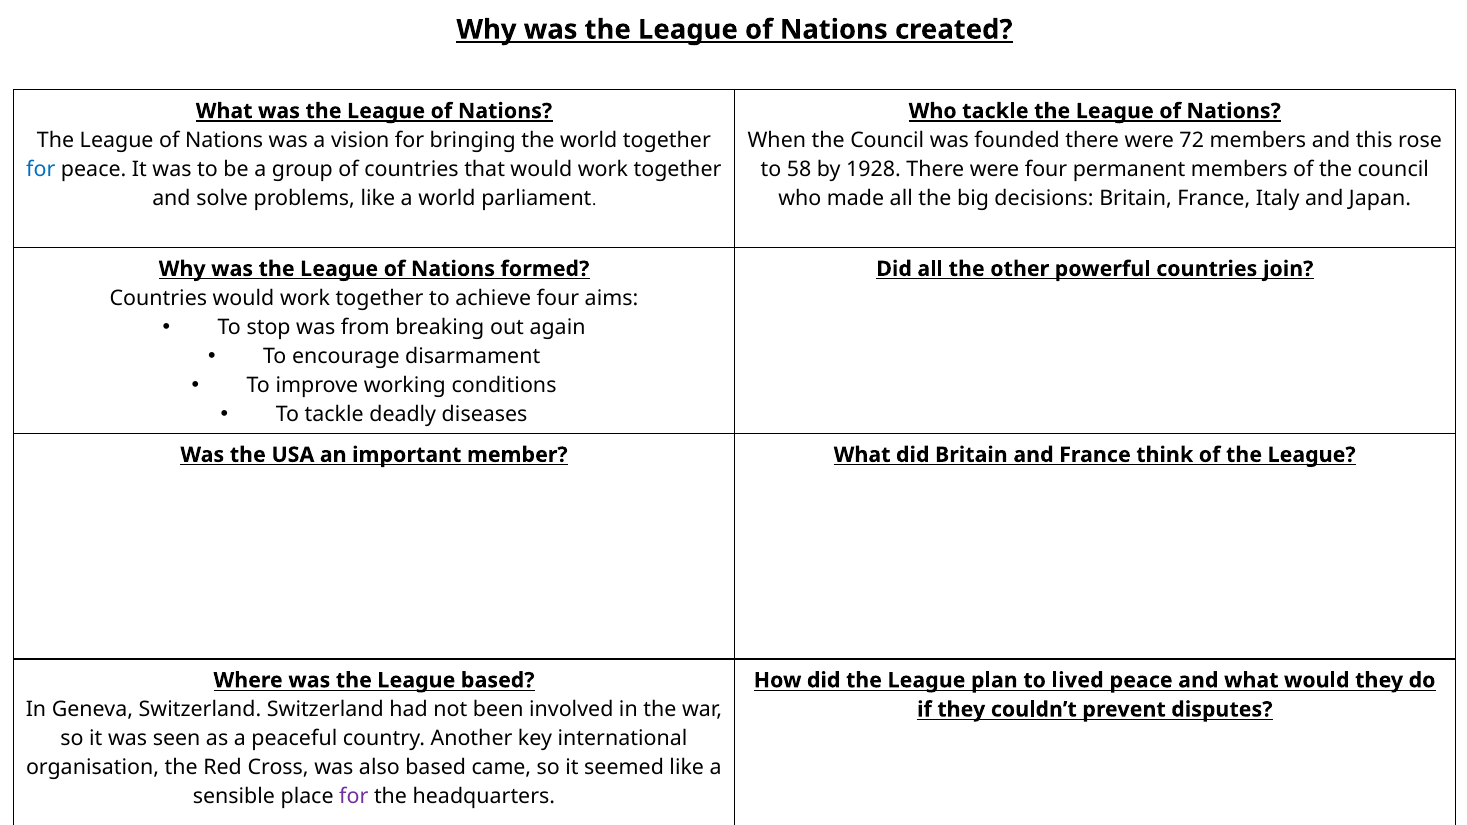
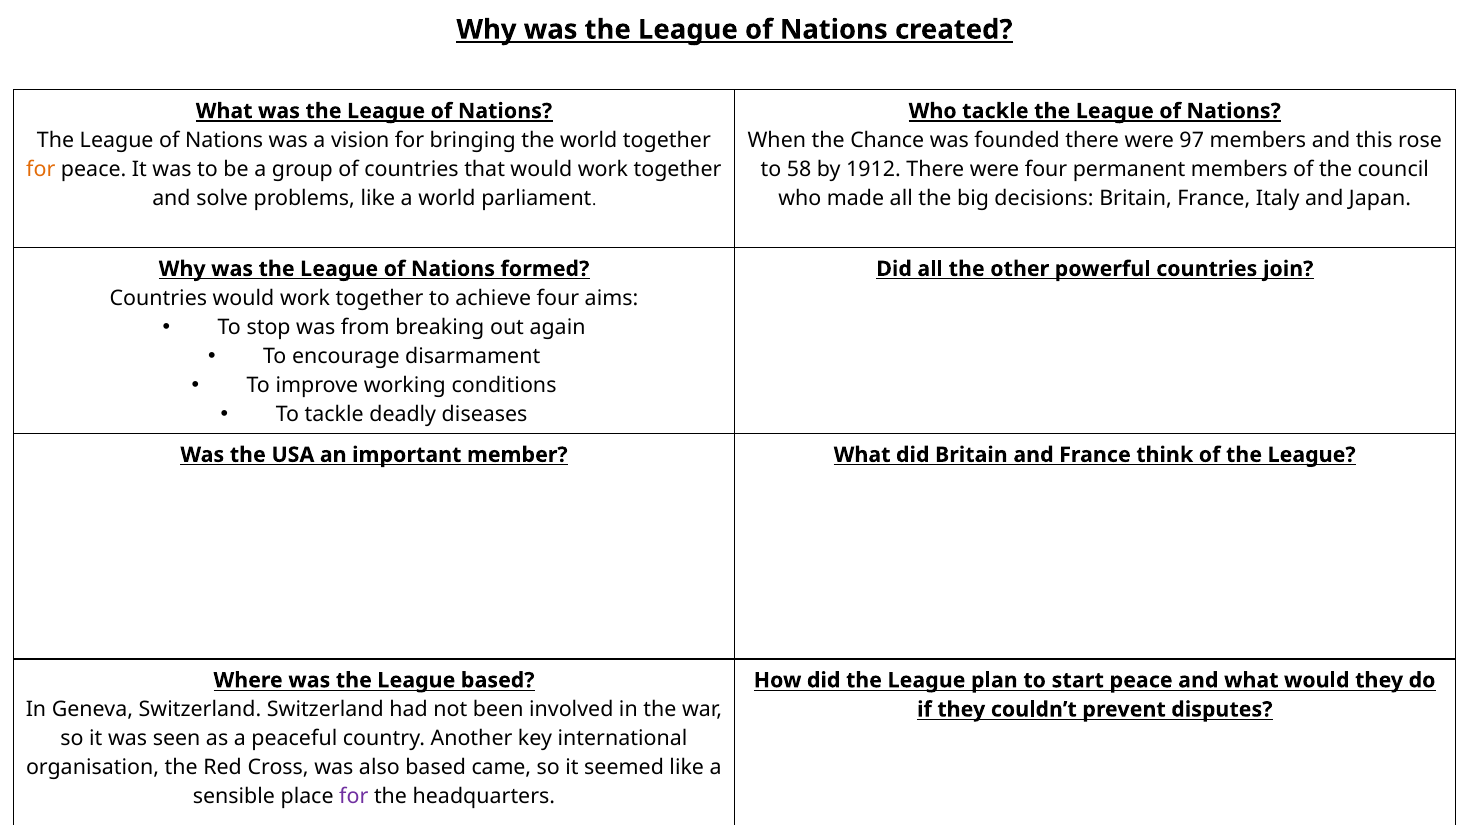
When the Council: Council -> Chance
72: 72 -> 97
for at (41, 169) colour: blue -> orange
1928: 1928 -> 1912
lived: lived -> start
